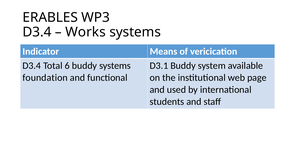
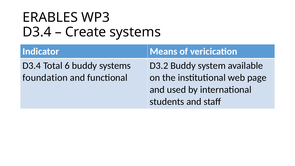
Works: Works -> Create
D3.1: D3.1 -> D3.2
